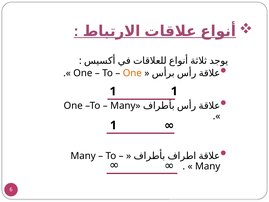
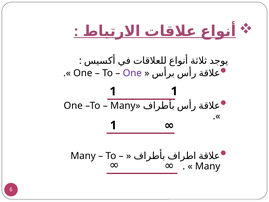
One at (132, 73) colour: orange -> purple
